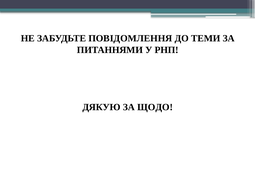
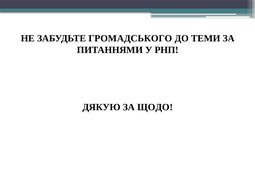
ПОВІДОМЛЕННЯ: ПОВІДОМЛЕННЯ -> ГРОМАДСЬКОГО
